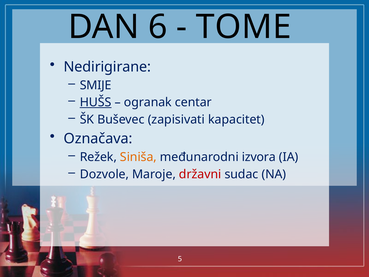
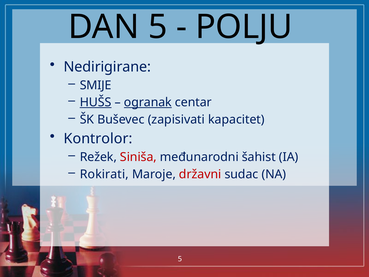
DAN 6: 6 -> 5
TOME: TOME -> POLJU
ogranak underline: none -> present
Označava: Označava -> Kontrolor
Siniša colour: orange -> red
izvora: izvora -> šahist
Dozvole: Dozvole -> Rokirati
